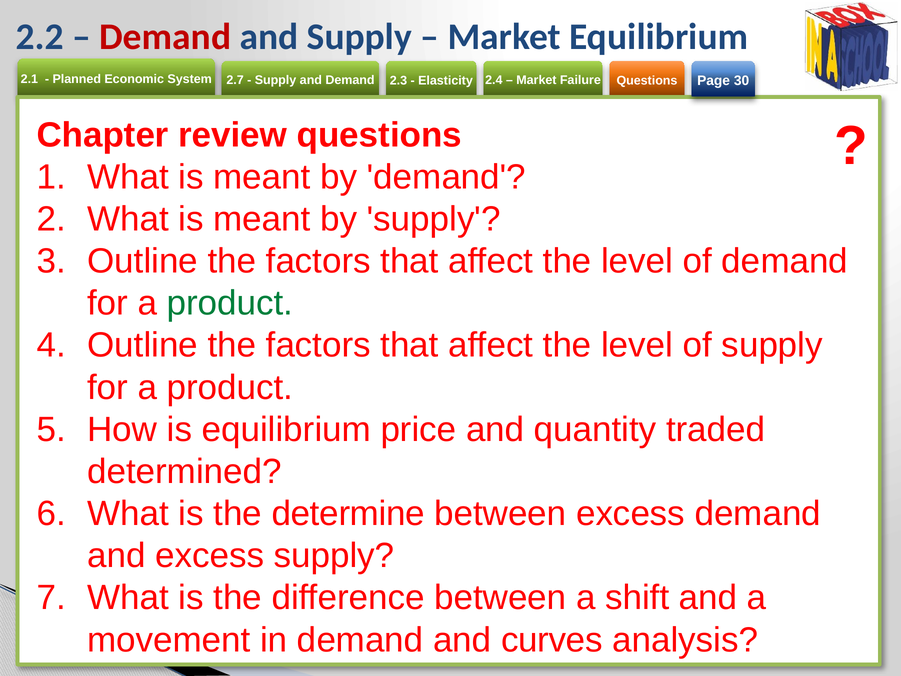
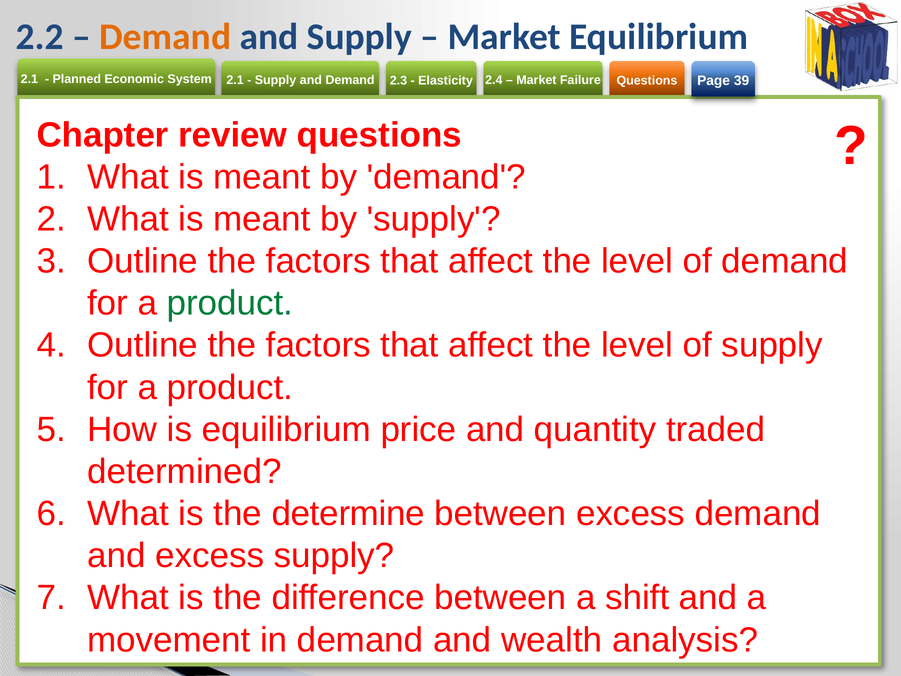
Demand at (165, 37) colour: red -> orange
2.7 at (235, 80): 2.7 -> 2.1
30: 30 -> 39
curves: curves -> wealth
